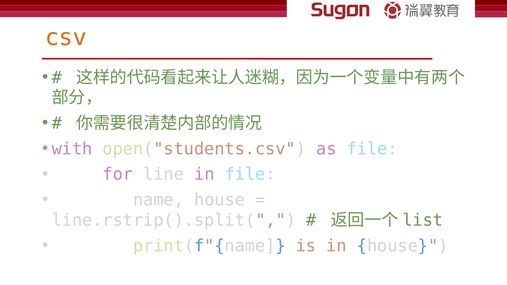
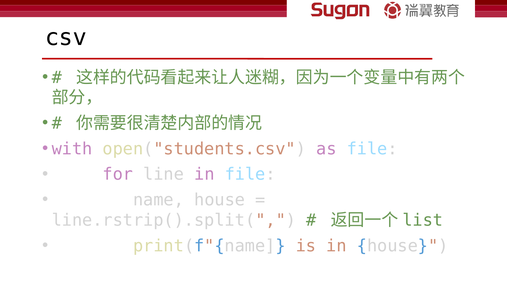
csv colour: orange -> black
